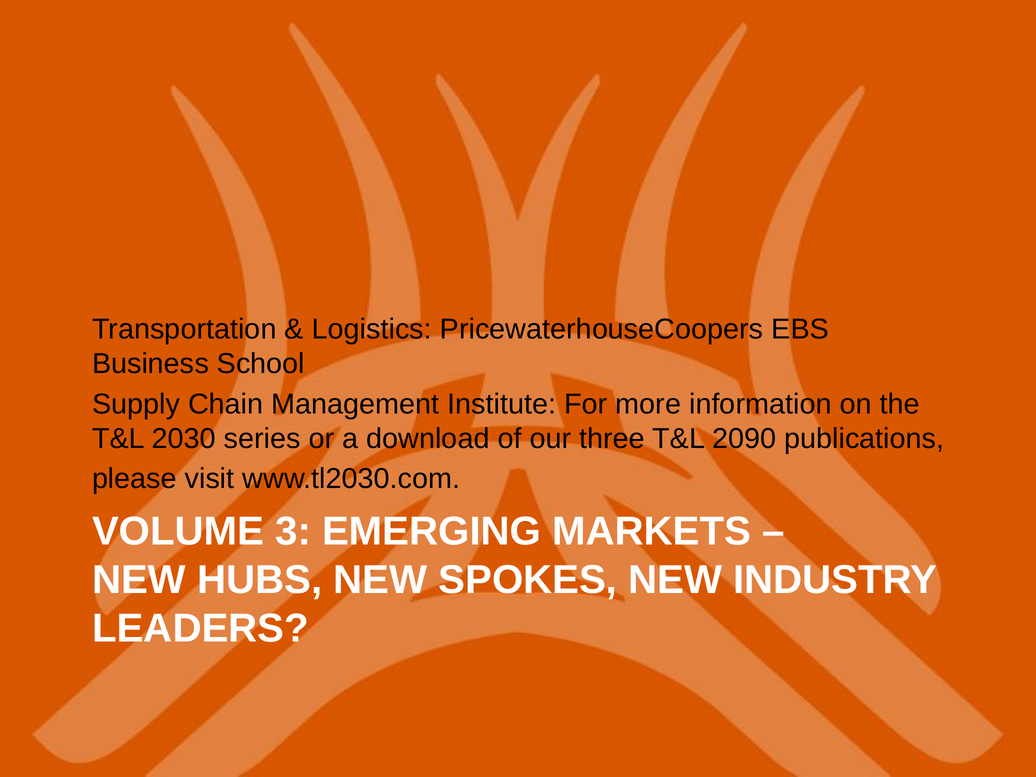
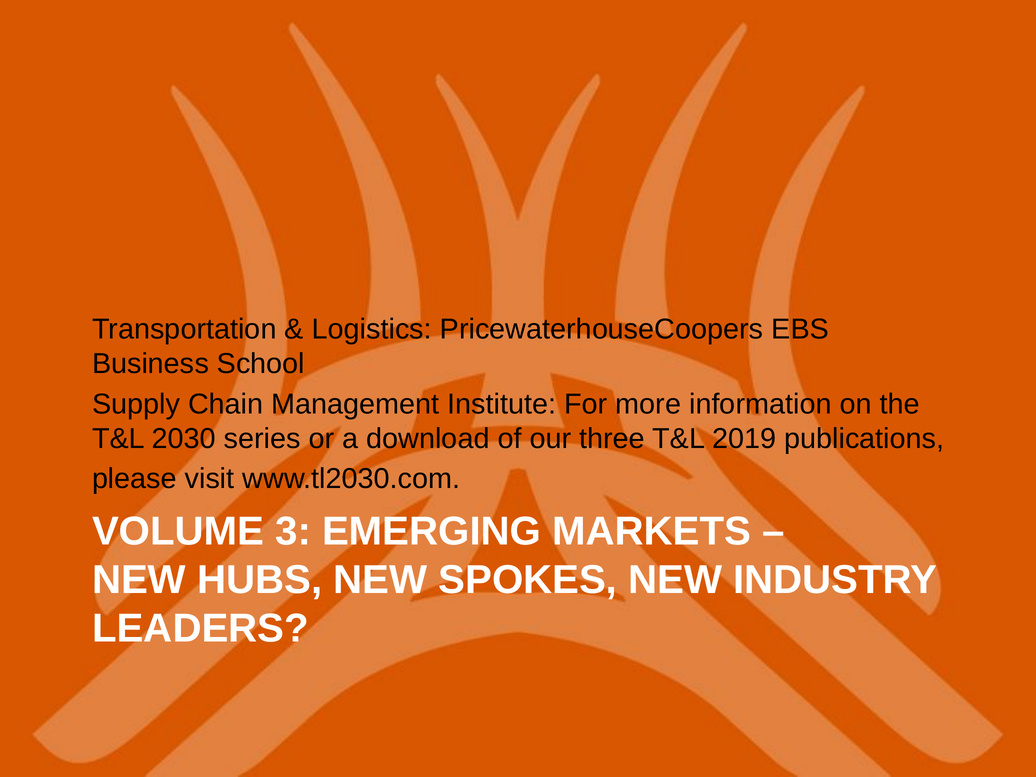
2090: 2090 -> 2019
